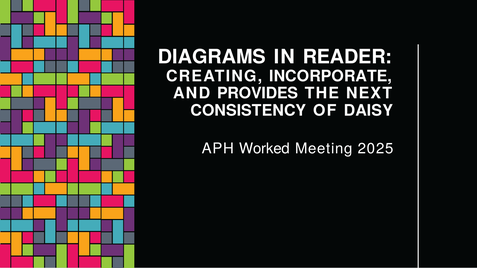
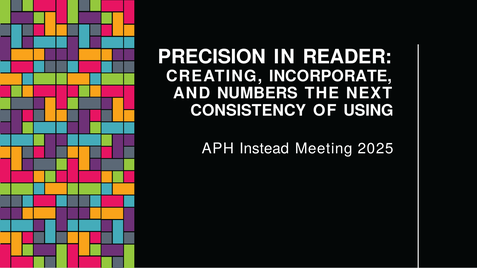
DIAGRAMS: DIAGRAMS -> PRECISION
PROVIDES: PROVIDES -> NUMBERS
DAISY: DAISY -> USING
Worked: Worked -> Instead
